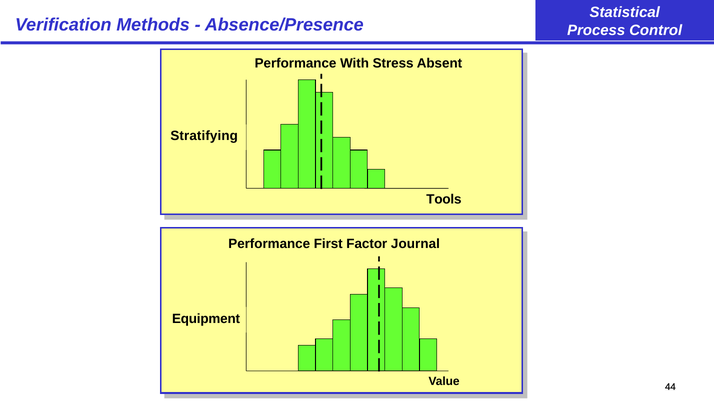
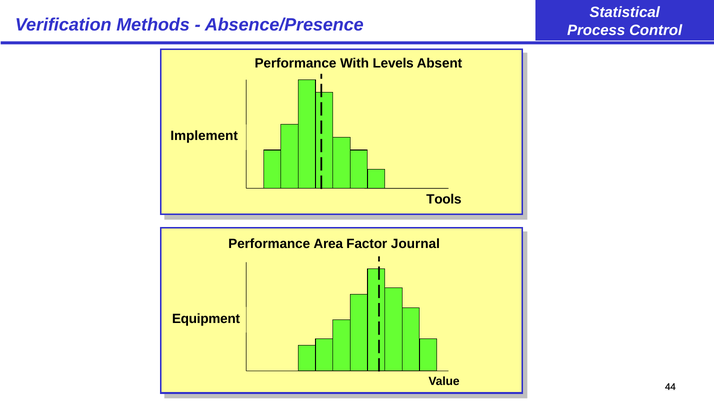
Stress: Stress -> Levels
Stratifying: Stratifying -> Implement
First: First -> Area
